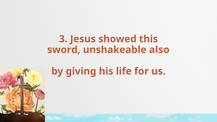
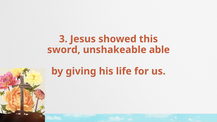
also: also -> able
